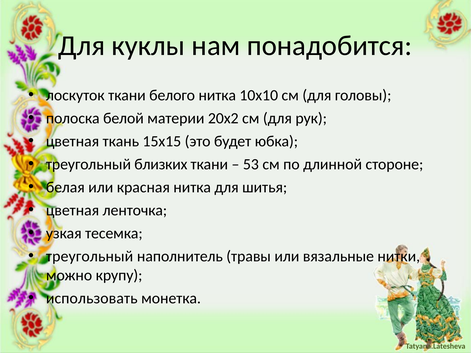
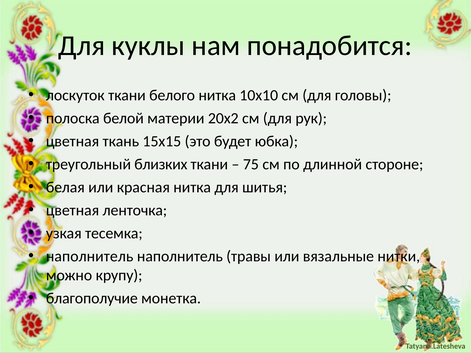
53: 53 -> 75
треугольный at (90, 257): треугольный -> наполнитель
использовать: использовать -> благополучие
